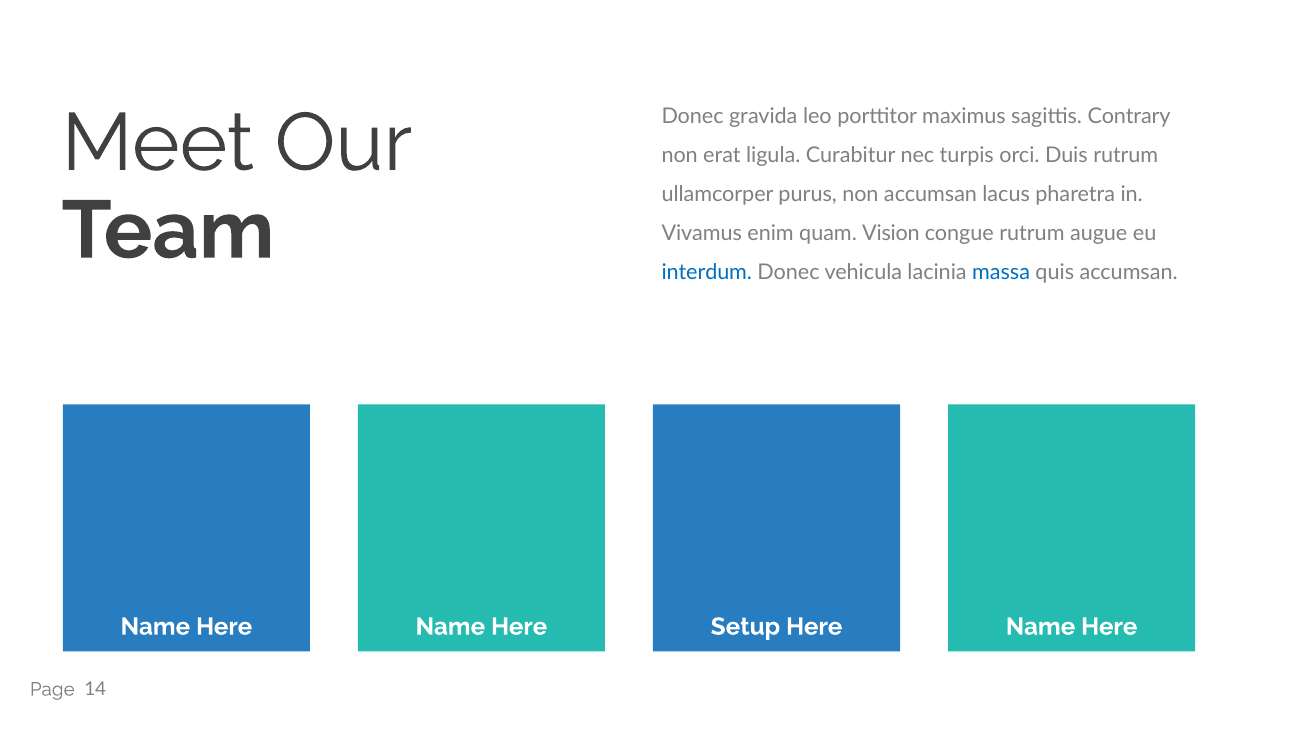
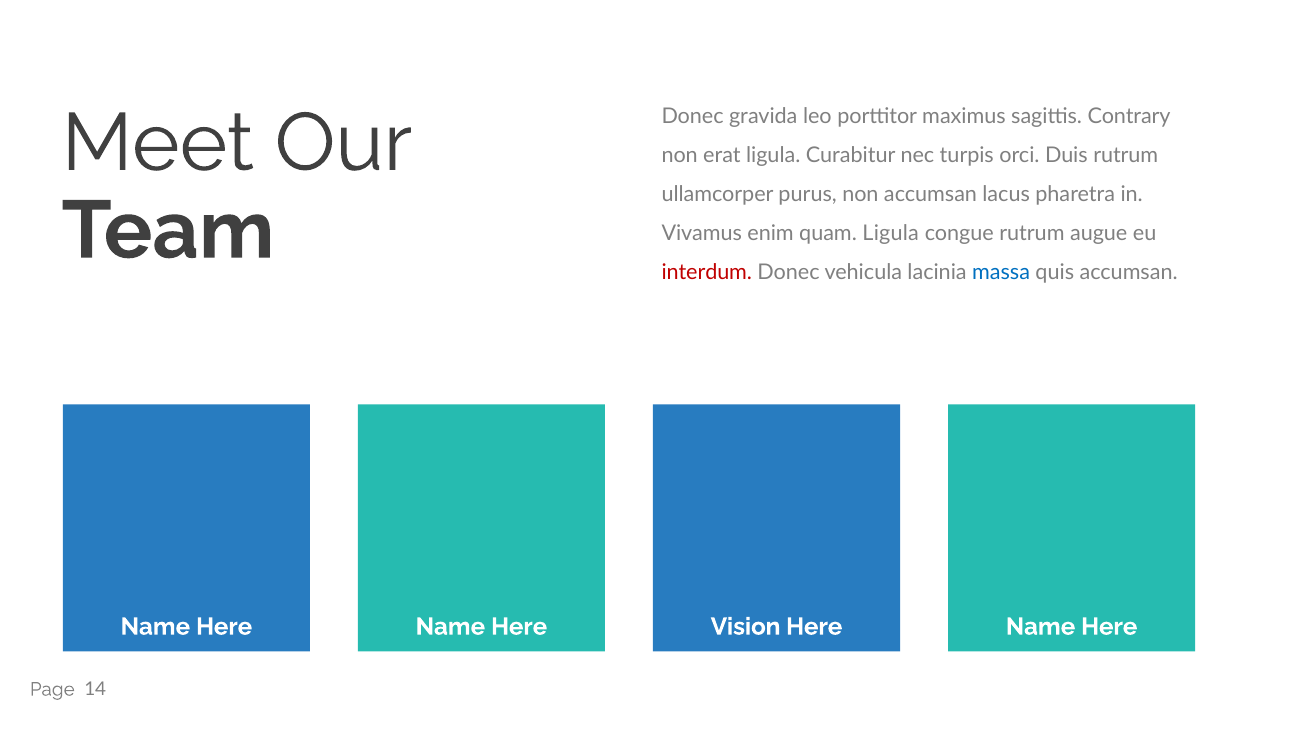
quam Vision: Vision -> Ligula
interdum colour: blue -> red
Setup: Setup -> Vision
